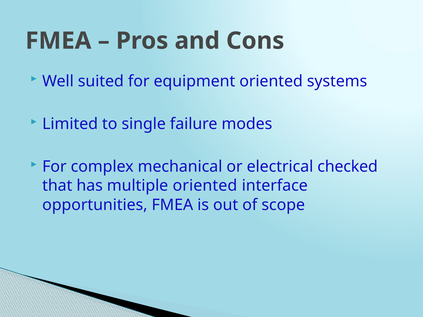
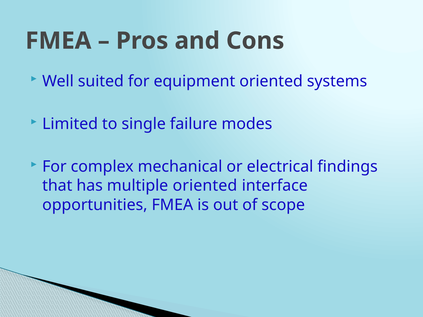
checked: checked -> findings
